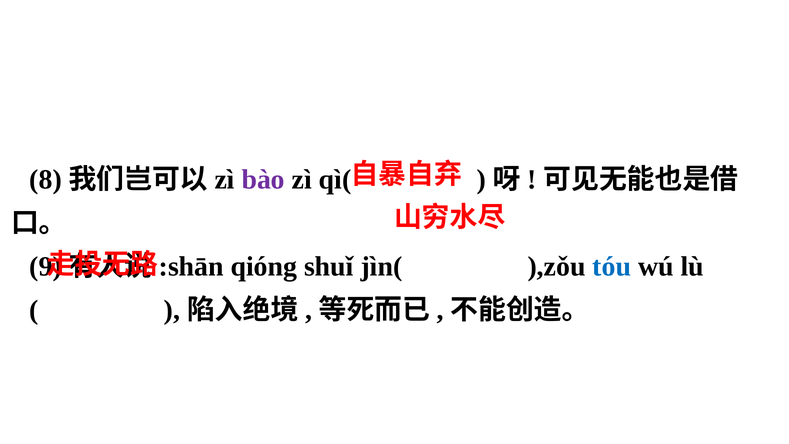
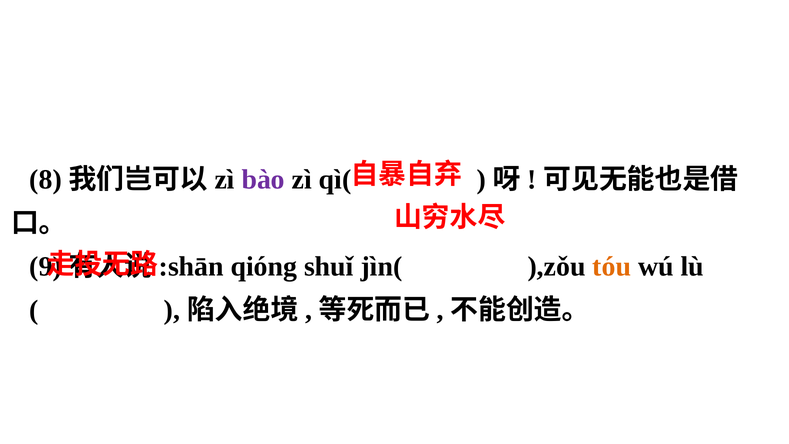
tóu colour: blue -> orange
